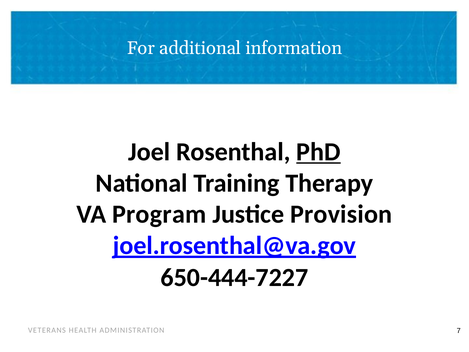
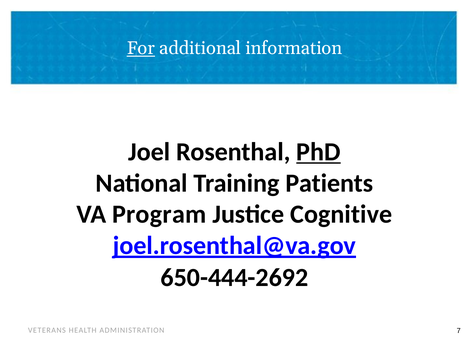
For underline: none -> present
Therapy: Therapy -> Patients
Provision: Provision -> Cognitive
650-444-7227: 650-444-7227 -> 650-444-2692
